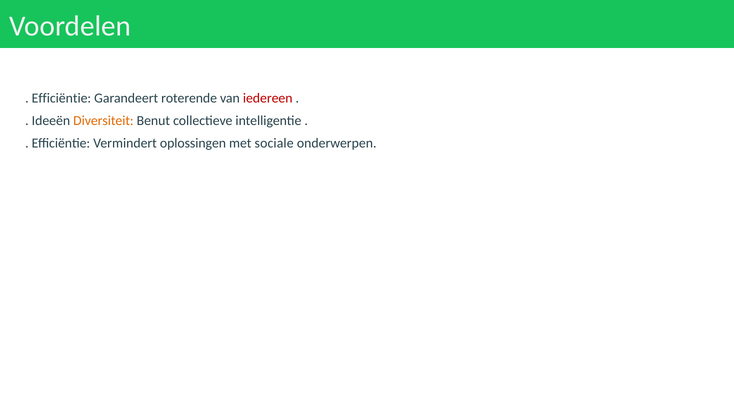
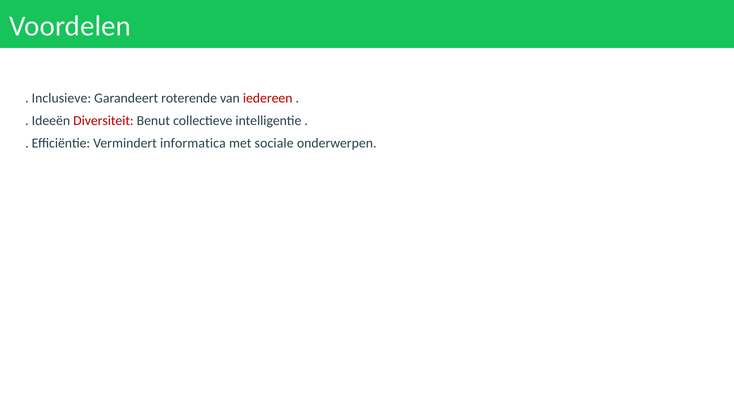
Efficiëntie at (61, 98): Efficiëntie -> Inclusieve
Diversiteit colour: orange -> red
oplossingen: oplossingen -> informatica
